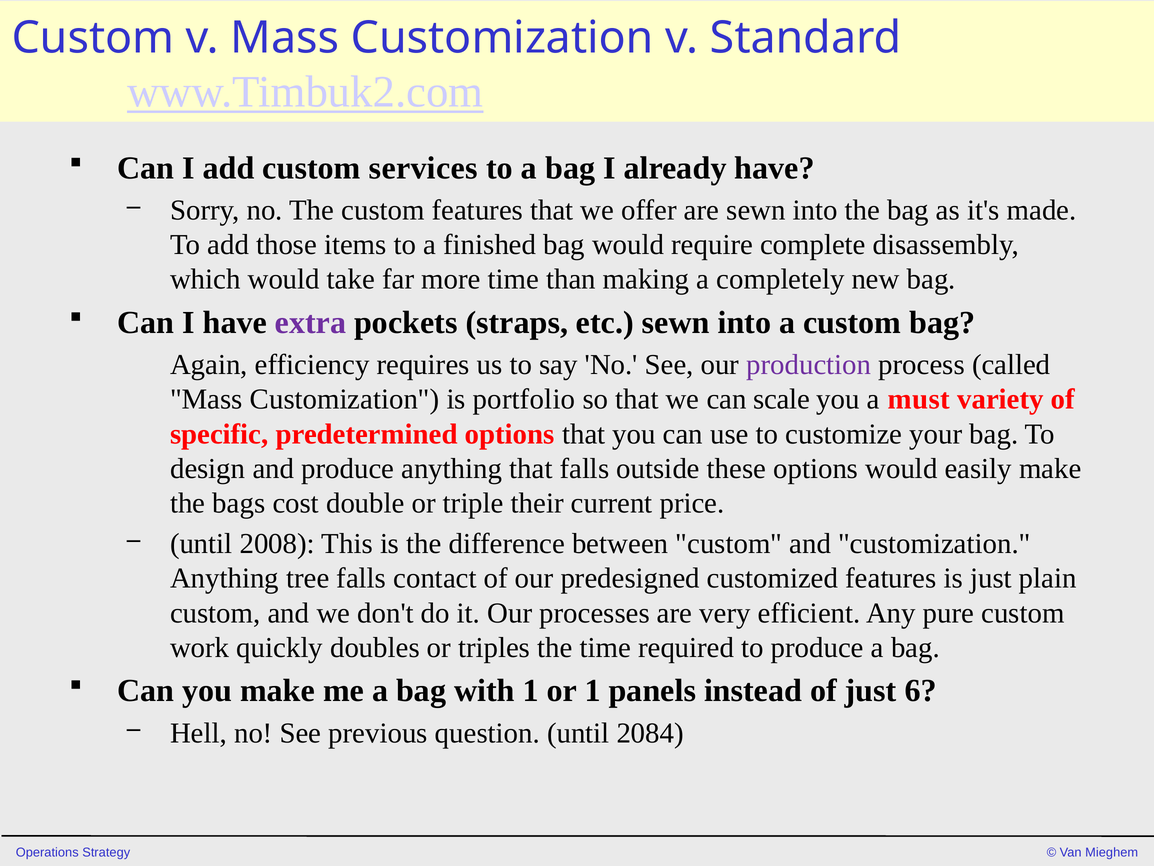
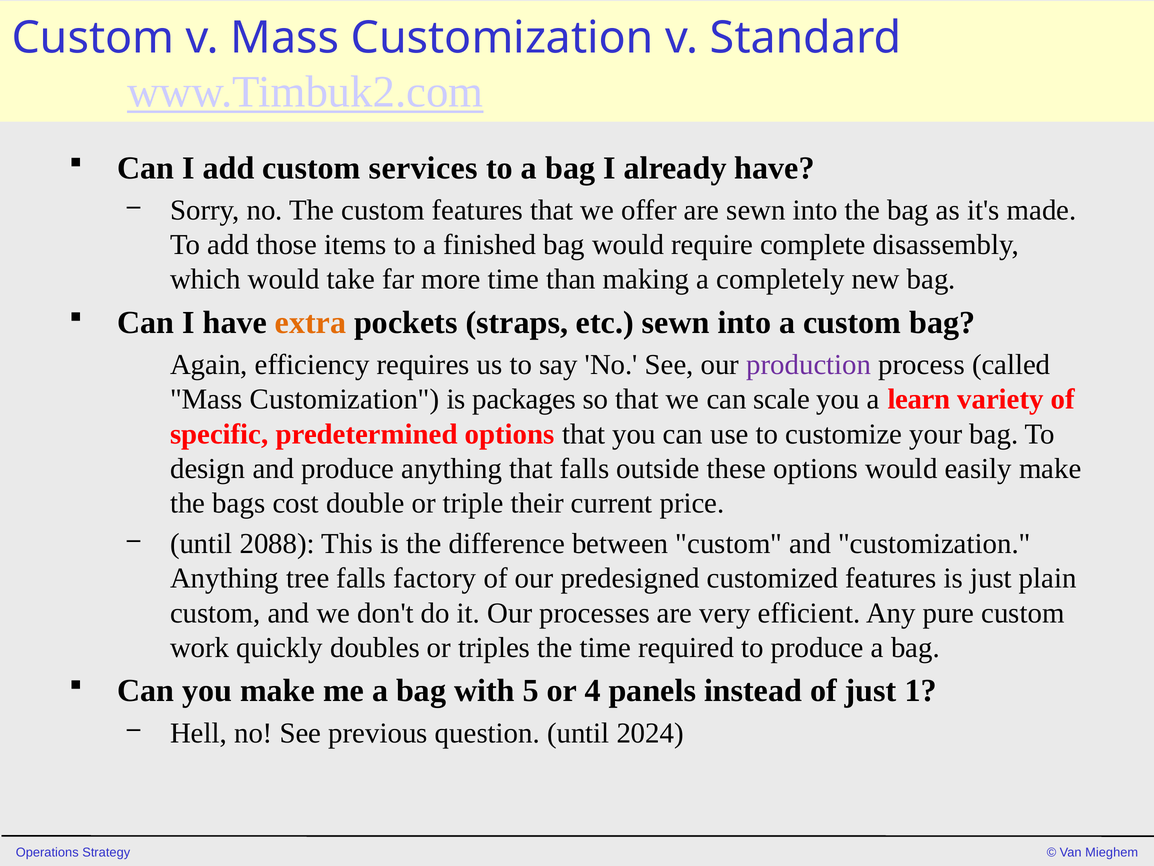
extra colour: purple -> orange
portfolio: portfolio -> packages
must: must -> learn
2008: 2008 -> 2088
contact: contact -> factory
with 1: 1 -> 5
or 1: 1 -> 4
6: 6 -> 1
2084: 2084 -> 2024
